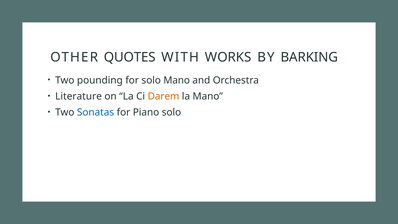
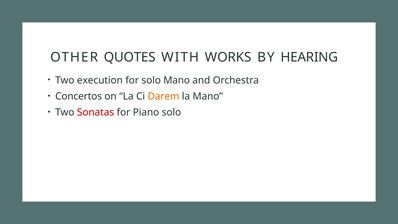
BARKING: BARKING -> HEARING
pounding: pounding -> execution
Literature: Literature -> Concertos
Sonatas colour: blue -> red
